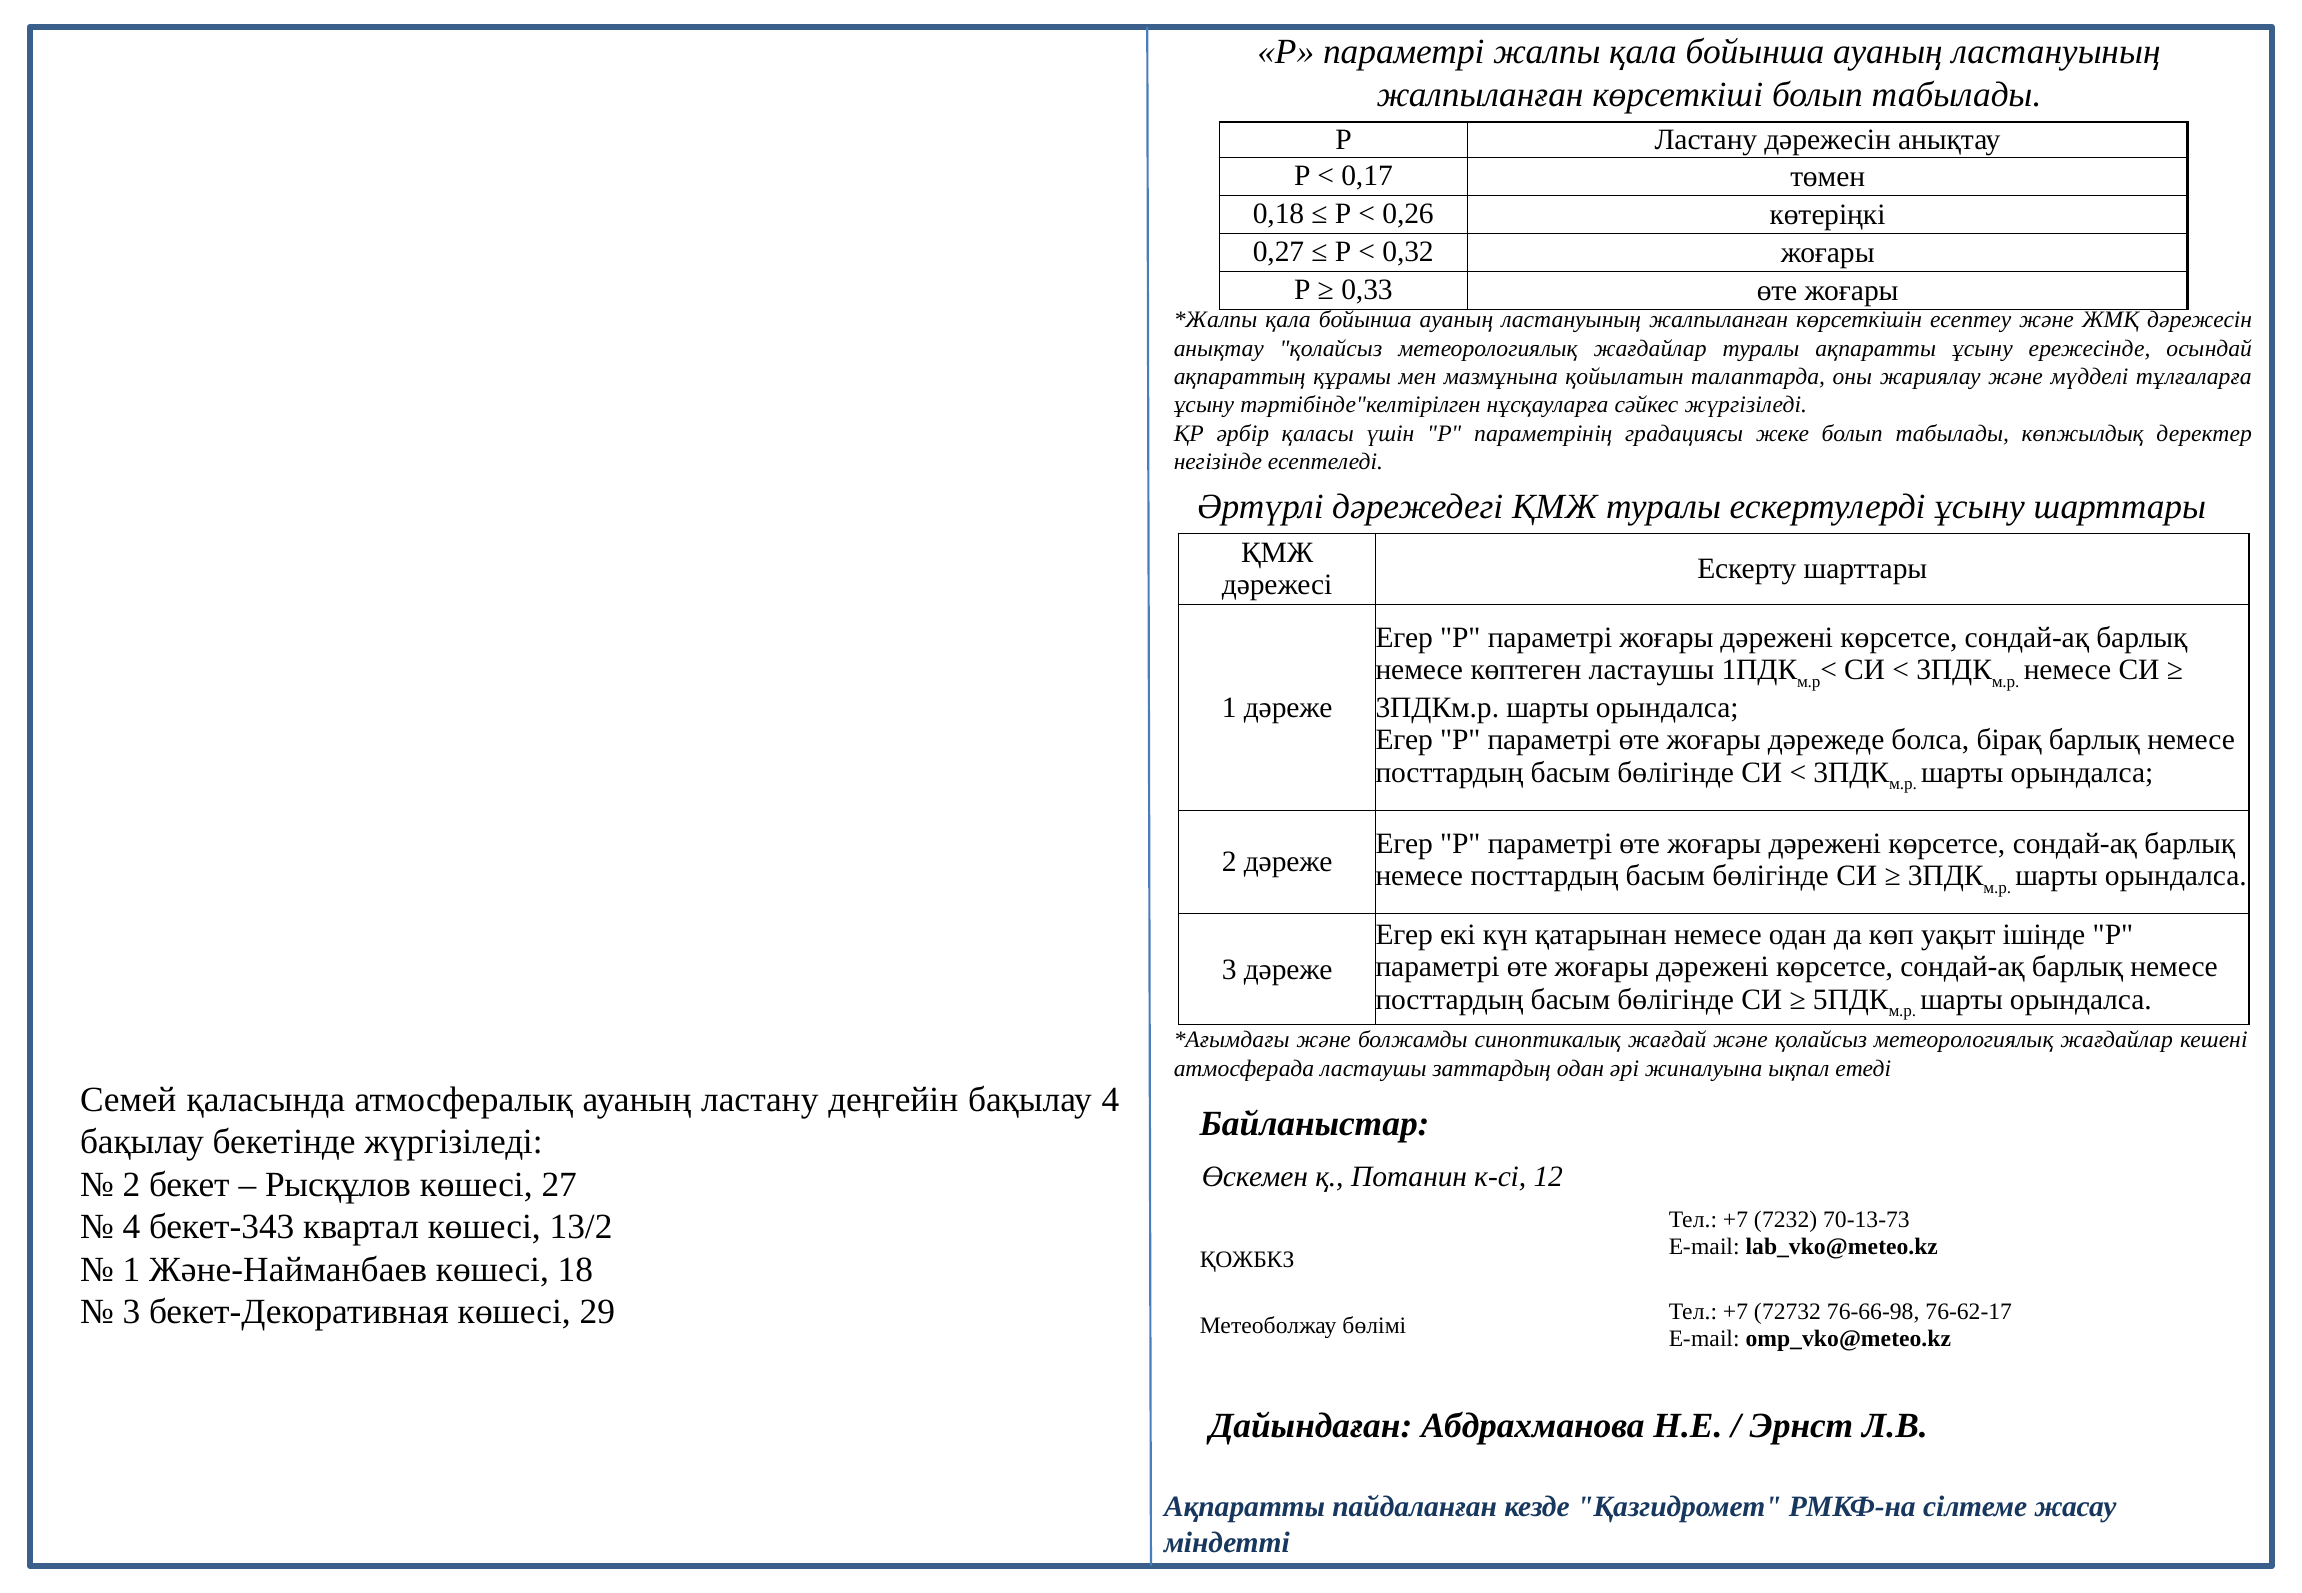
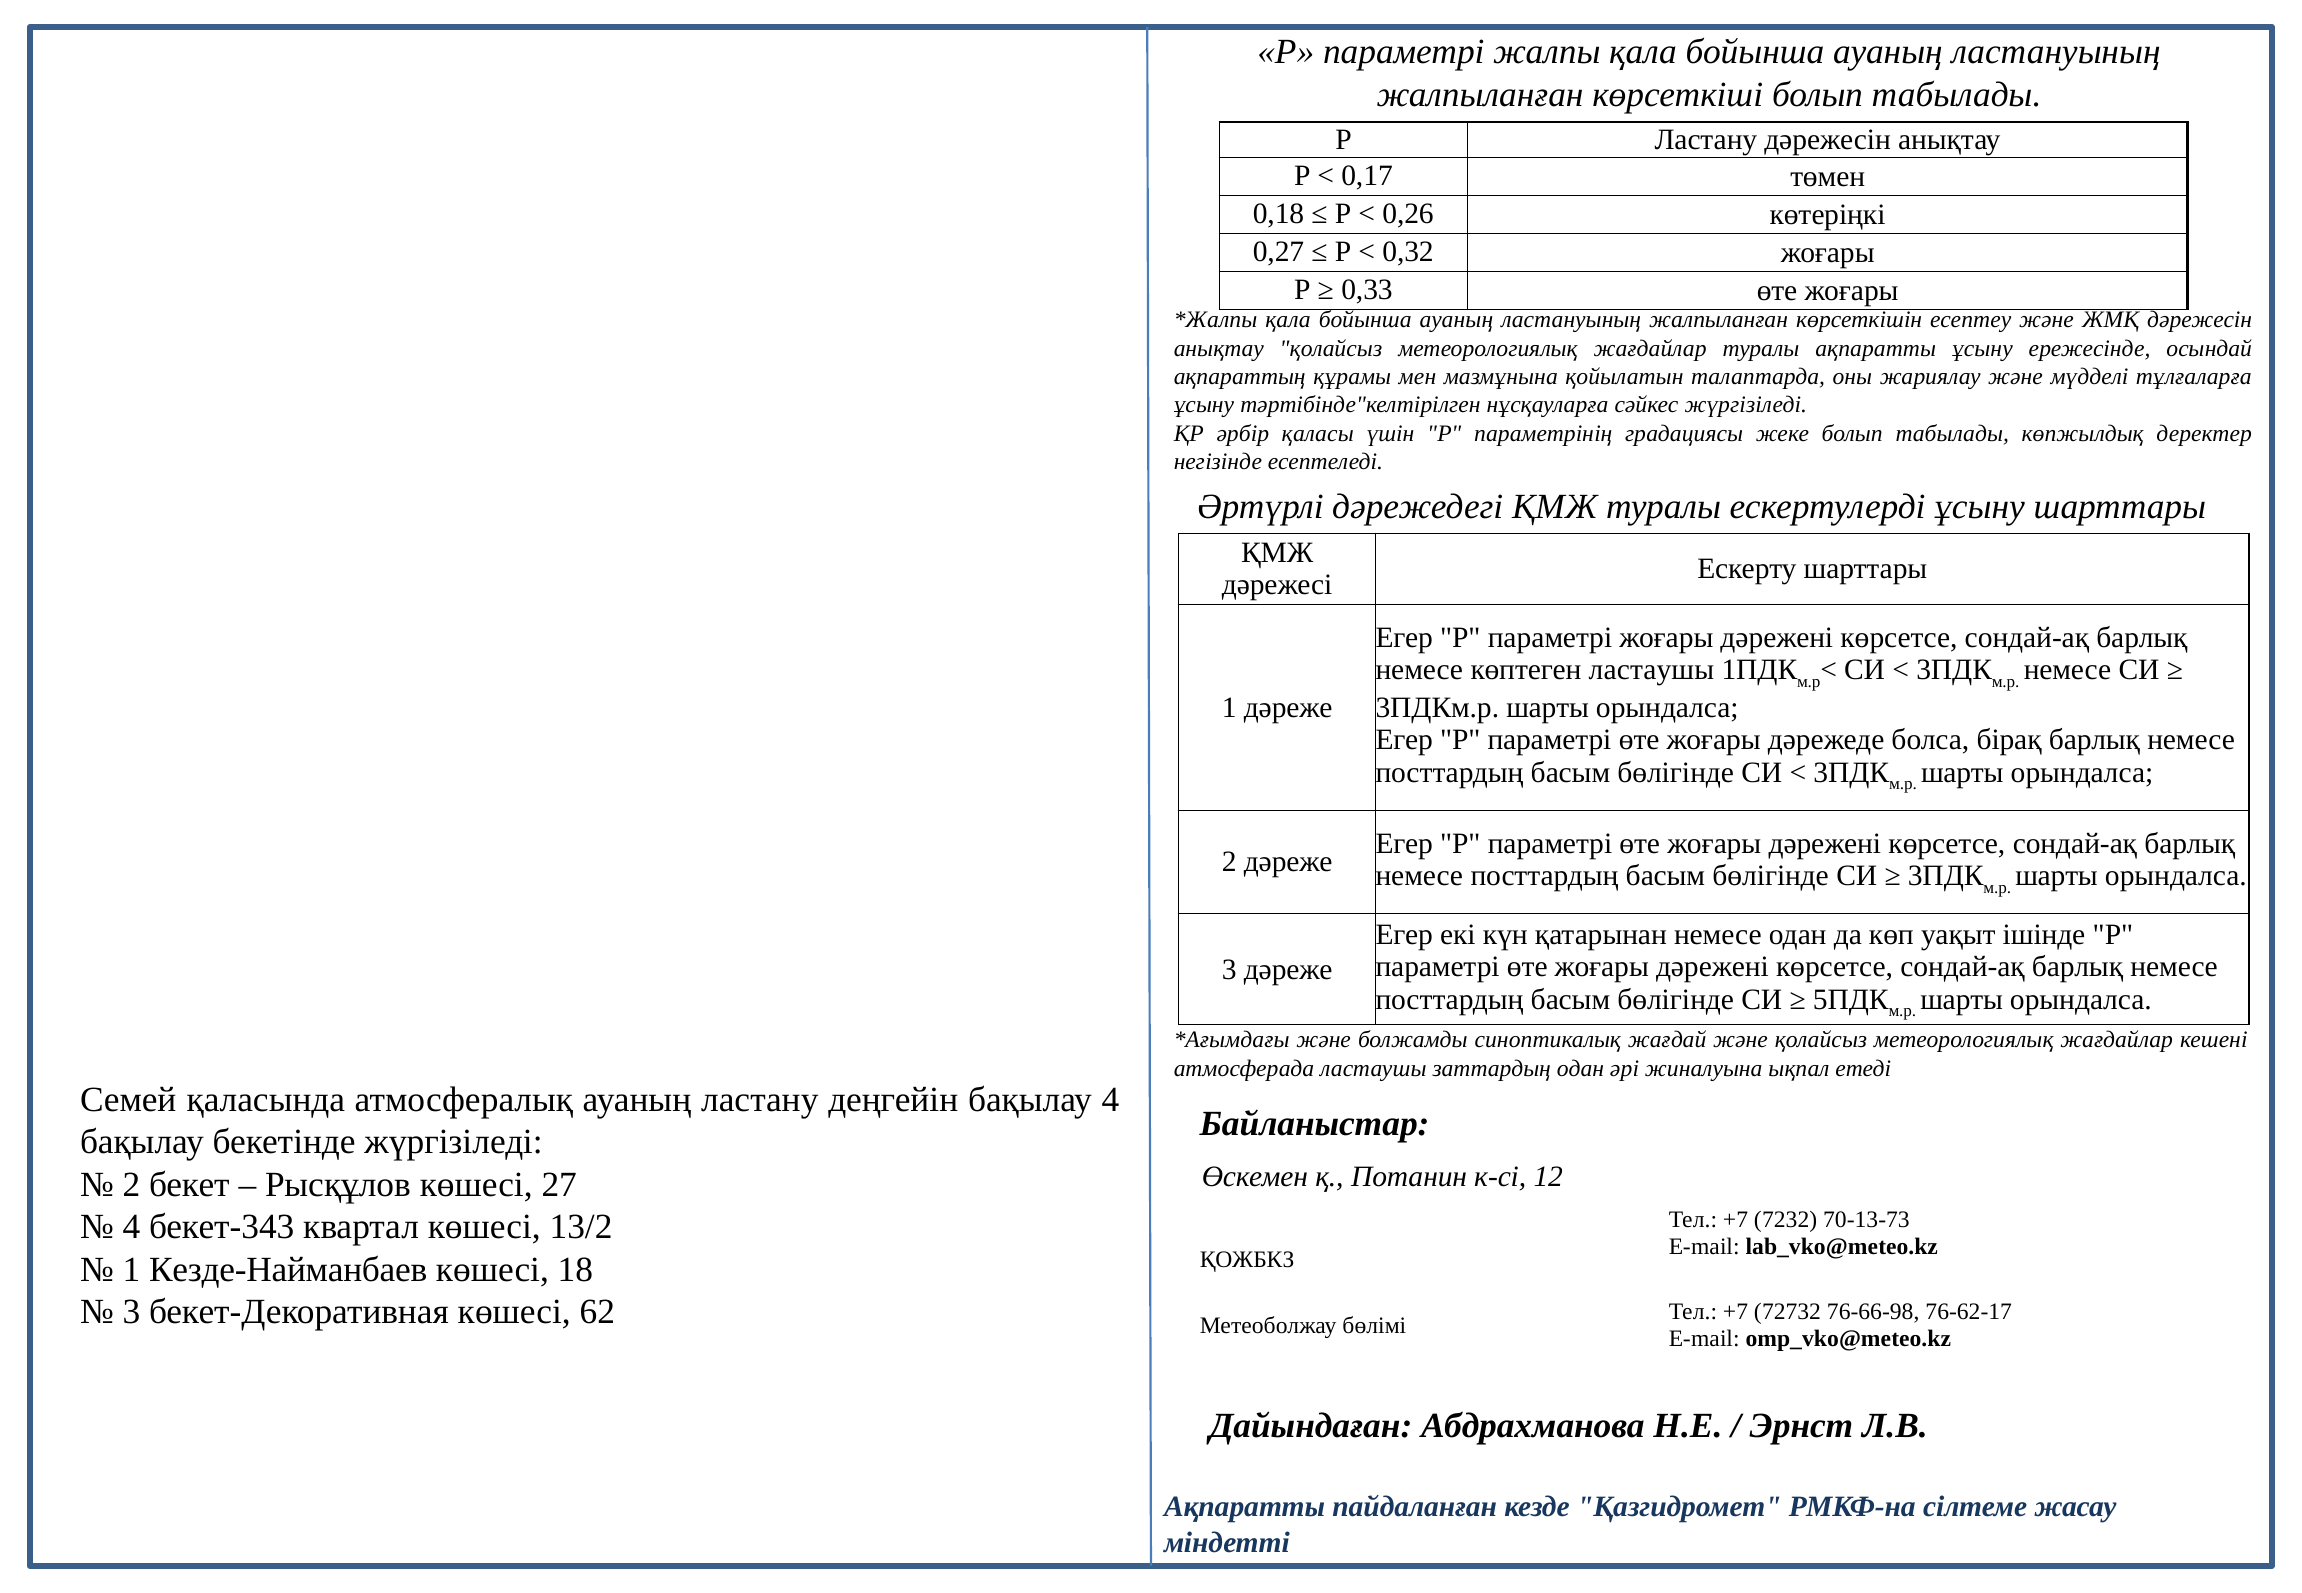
Және-Найманбаев: Және-Найманбаев -> Кезде-Найманбаев
29: 29 -> 62
